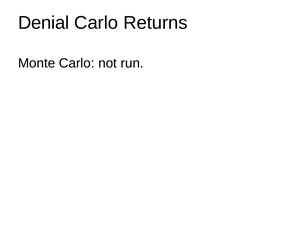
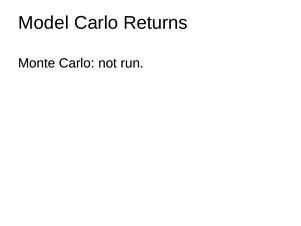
Denial: Denial -> Model
